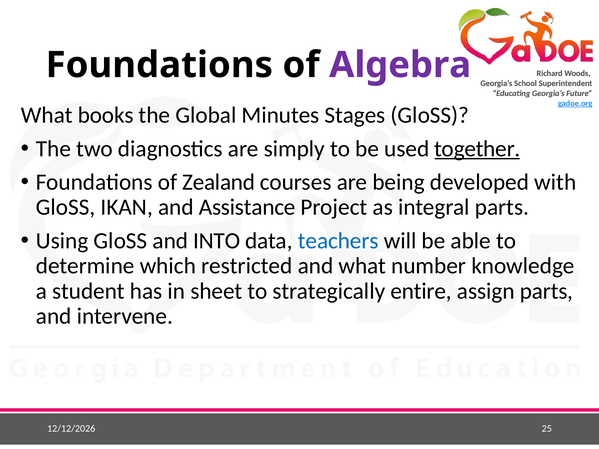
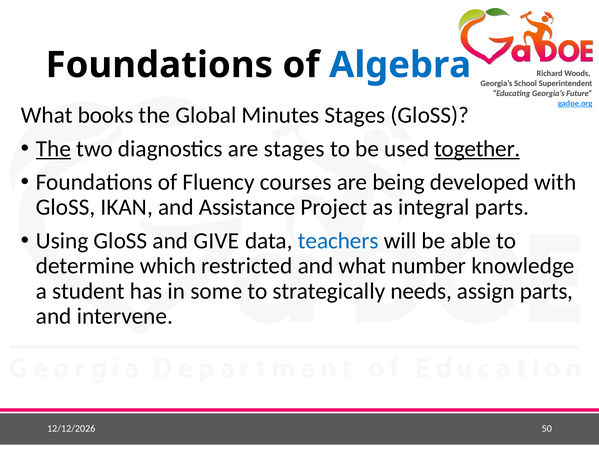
Algebra colour: purple -> blue
The at (53, 149) underline: none -> present
are simply: simply -> stages
Zealand: Zealand -> Fluency
INTO: INTO -> GIVE
sheet: sheet -> some
entire: entire -> needs
25: 25 -> 50
